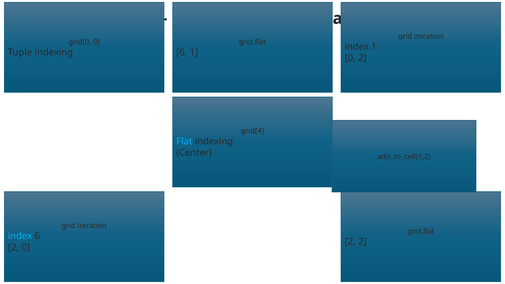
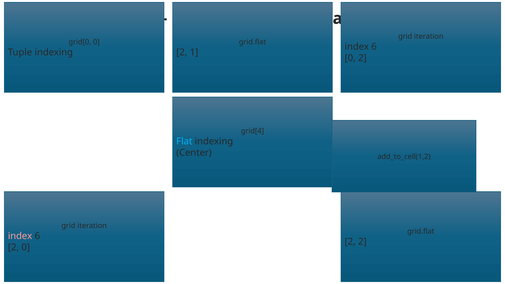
1 at (374, 47): 1 -> 6
6 at (182, 52): 6 -> 2
index at (20, 236) colour: light blue -> pink
